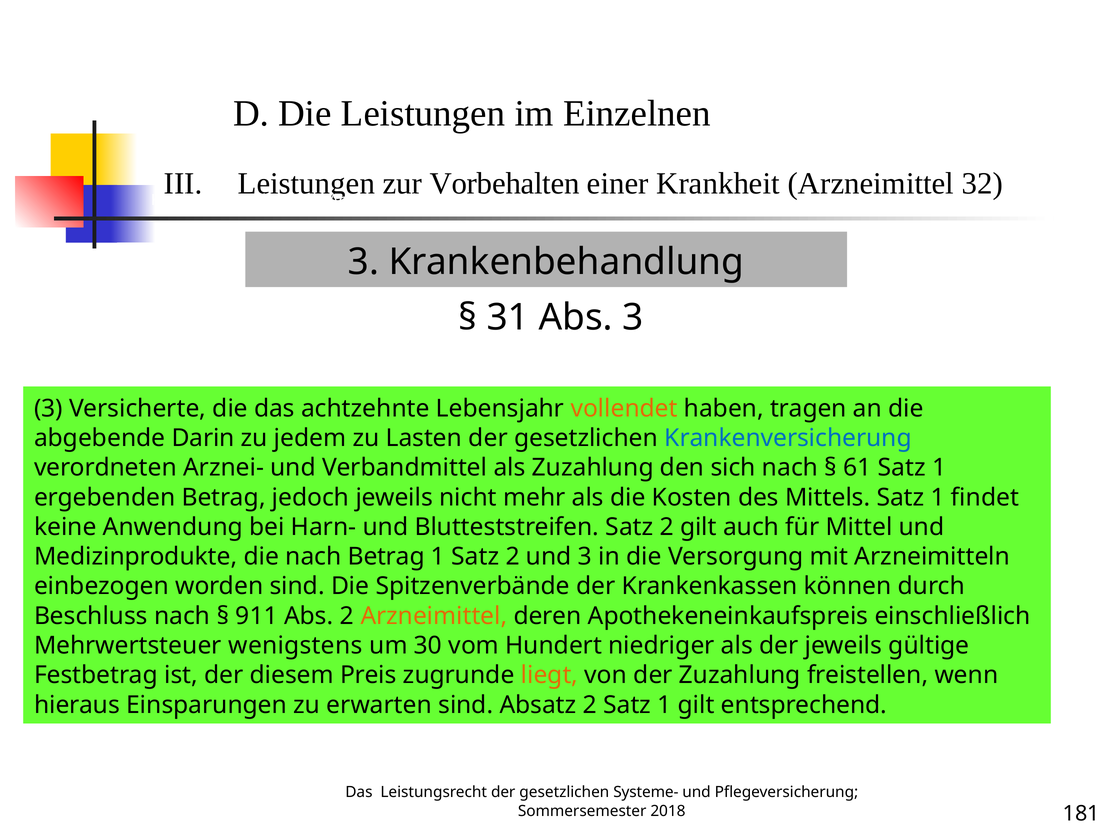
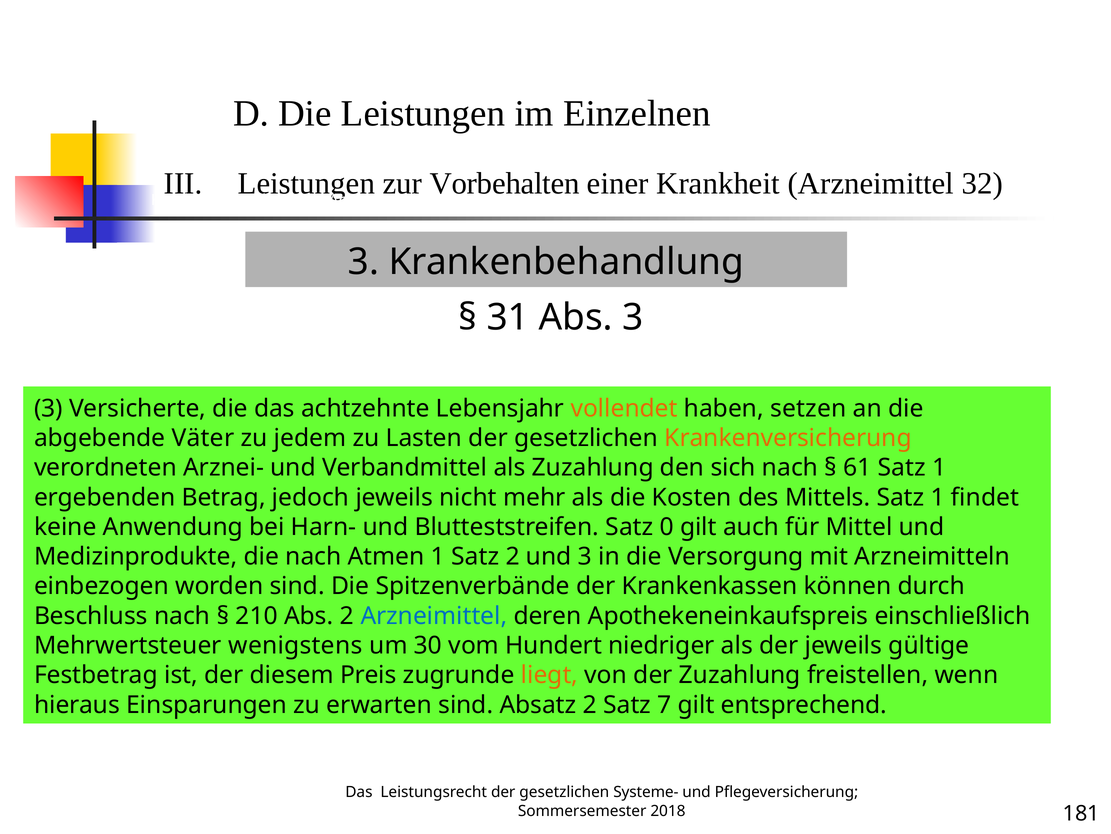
tragen: tragen -> setzen
Darin: Darin -> Väter
Krankenversicherung colour: blue -> orange
Blutteststreifen Satz 2: 2 -> 0
nach Betrag: Betrag -> Atmen
911: 911 -> 210
Arzneimittel at (434, 615) colour: orange -> blue
2 Satz 1: 1 -> 7
